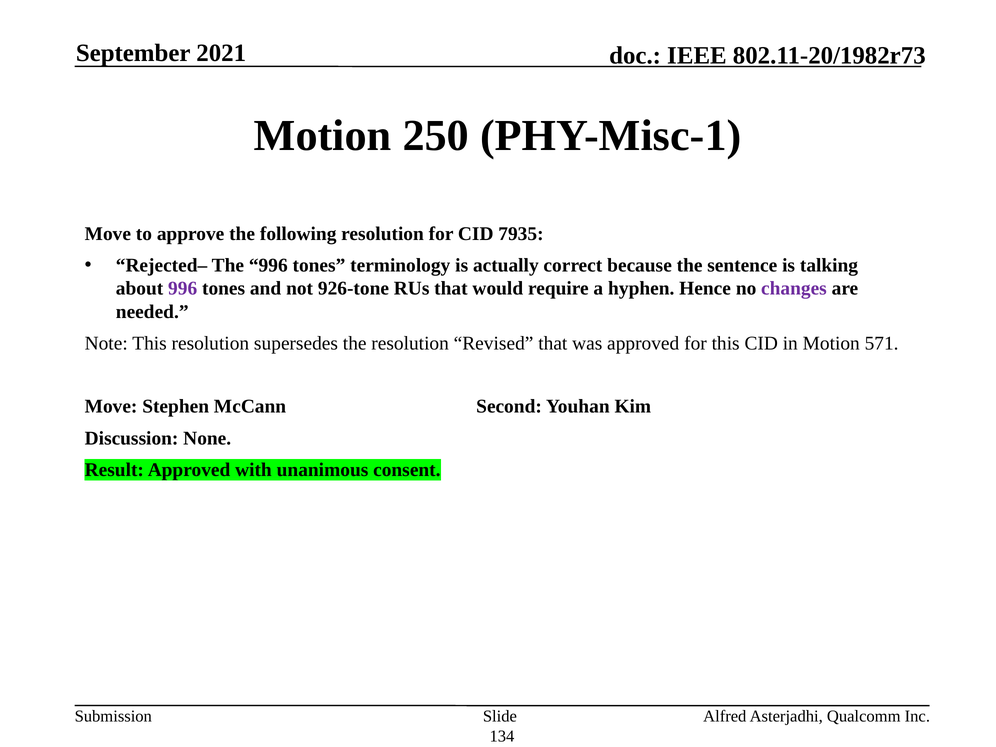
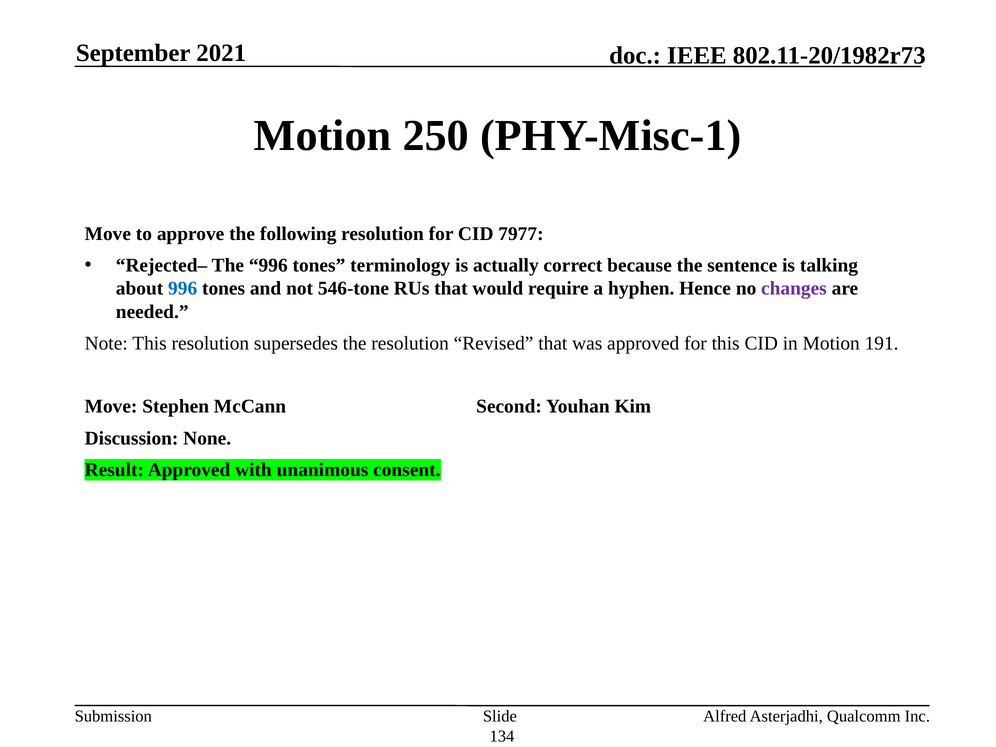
7935: 7935 -> 7977
996 at (183, 289) colour: purple -> blue
926-tone: 926-tone -> 546-tone
571: 571 -> 191
